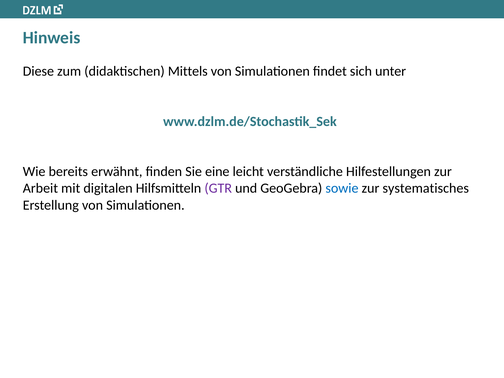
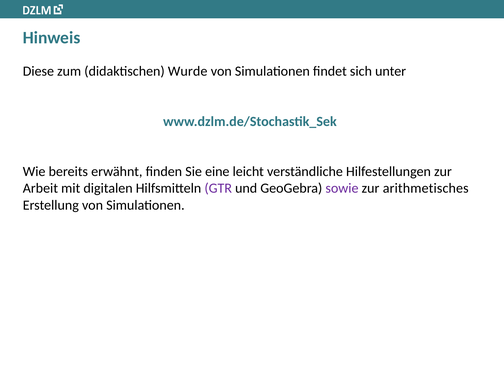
Mittels: Mittels -> Wurde
sowie colour: blue -> purple
systematisches: systematisches -> arithmetisches
